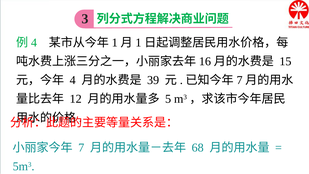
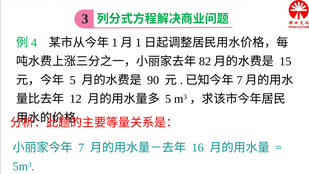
16: 16 -> 82
4 at (73, 80): 4 -> 5
39: 39 -> 90
68: 68 -> 16
